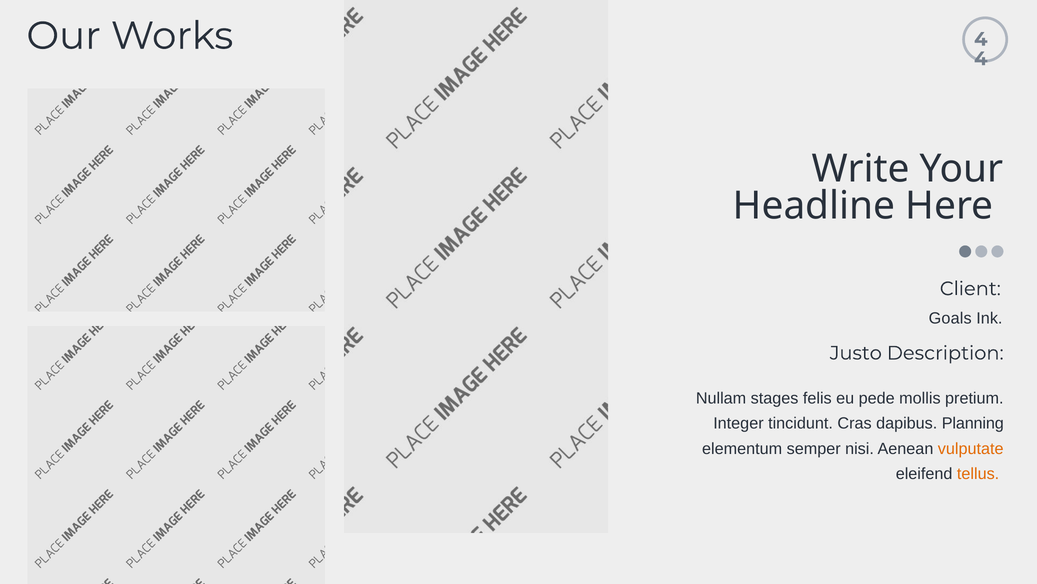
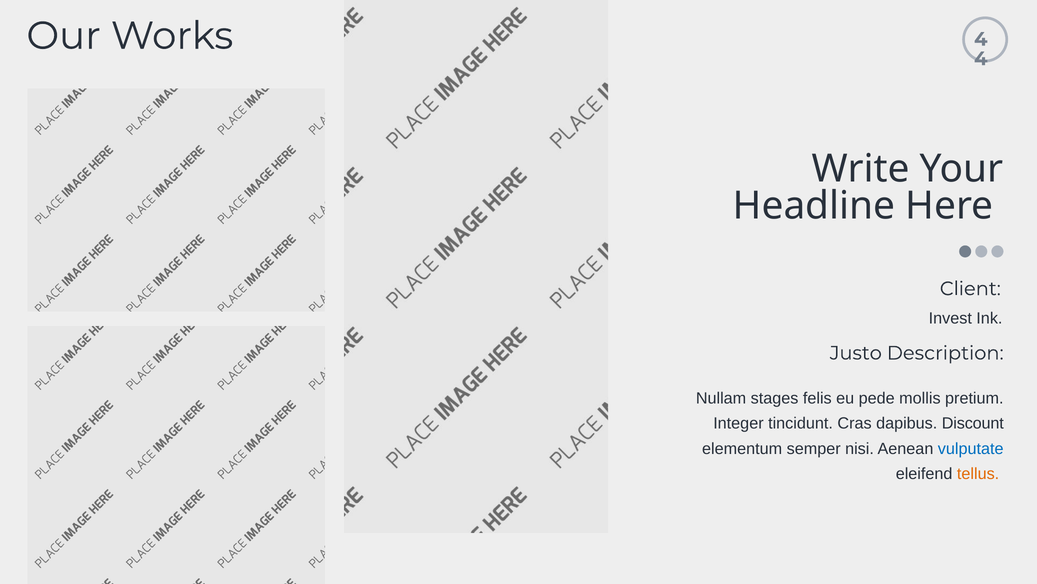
Goals: Goals -> Invest
Planning: Planning -> Discount
vulputate colour: orange -> blue
